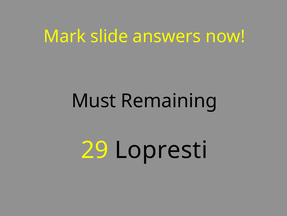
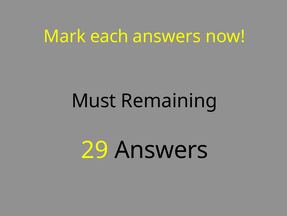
slide: slide -> each
29 Lopresti: Lopresti -> Answers
